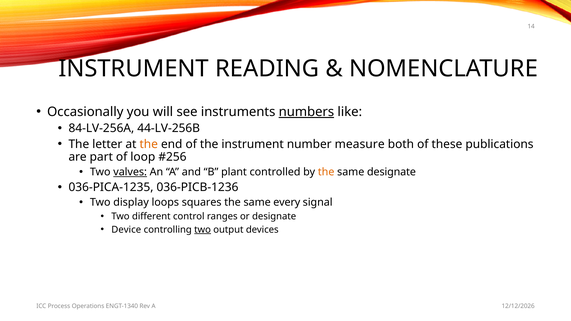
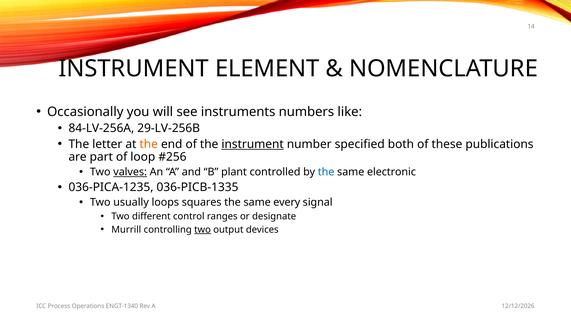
READING: READING -> ELEMENT
numbers underline: present -> none
44-LV-256B: 44-LV-256B -> 29-LV-256B
instrument at (253, 144) underline: none -> present
measure: measure -> specified
the at (326, 172) colour: orange -> blue
same designate: designate -> electronic
036-PICB-1236: 036-PICB-1236 -> 036-PICB-1335
display: display -> usually
Device: Device -> Murrill
